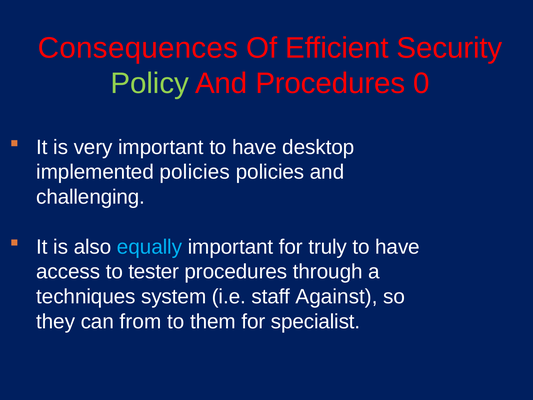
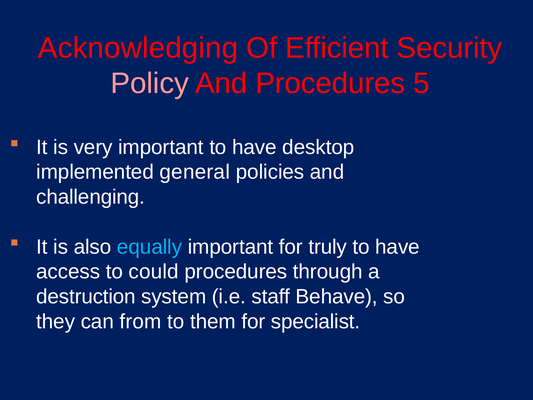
Consequences: Consequences -> Acknowledging
Policy colour: light green -> pink
0: 0 -> 5
implemented policies: policies -> general
tester: tester -> could
techniques: techniques -> destruction
Against: Against -> Behave
